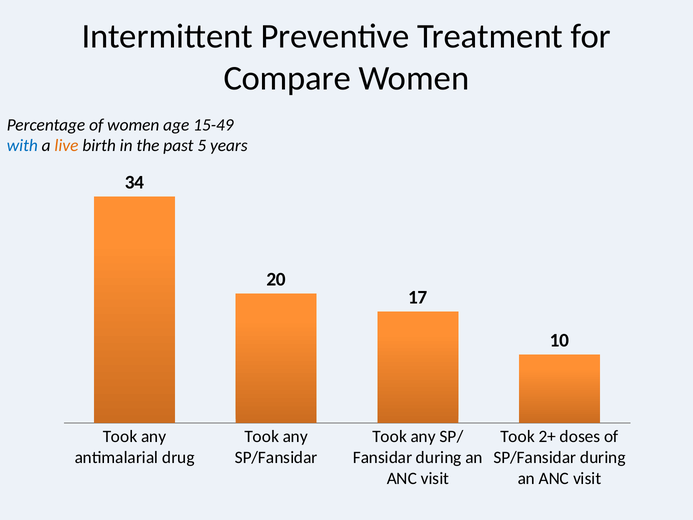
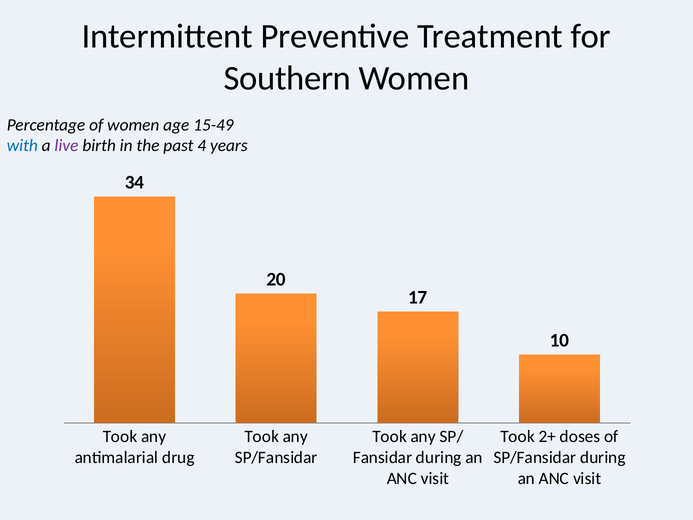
Compare: Compare -> Southern
live colour: orange -> purple
5: 5 -> 4
